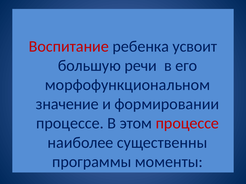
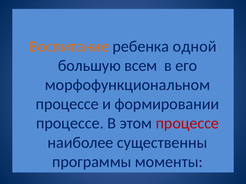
Воспитание colour: red -> orange
усвоит: усвоит -> одной
речи: речи -> всем
значение at (67, 104): значение -> процессе
